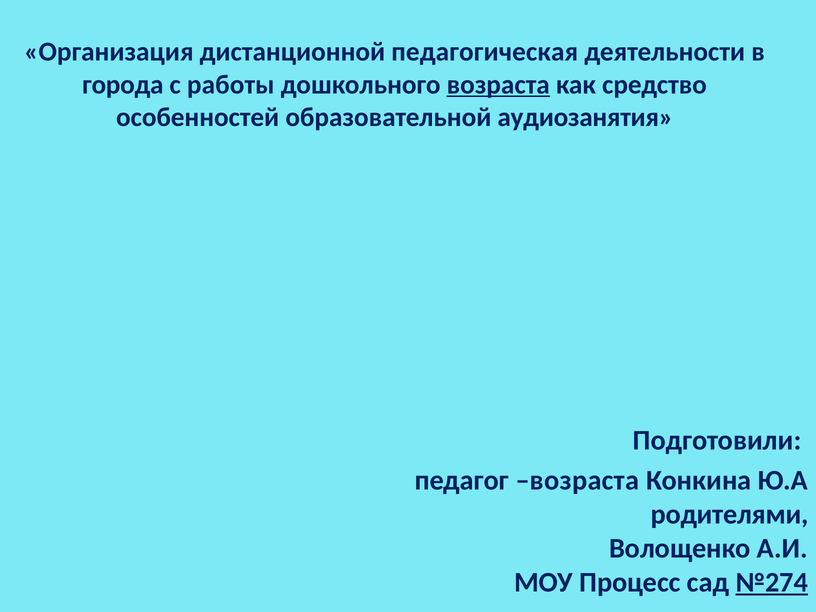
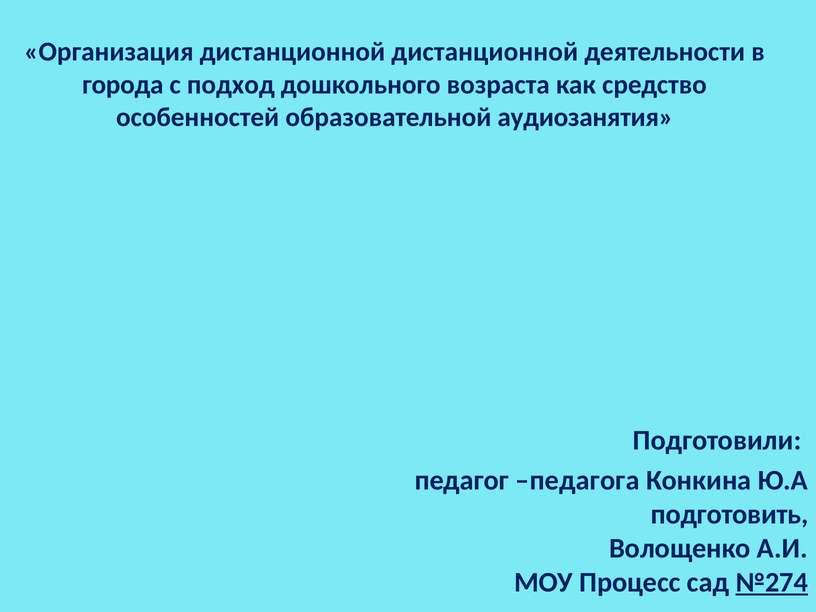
дистанционной педагогическая: педагогическая -> дистанционной
работы: работы -> подход
возраста at (498, 85) underline: present -> none
педагог возраста: возраста -> педагога
родителями: родителями -> подготовить
